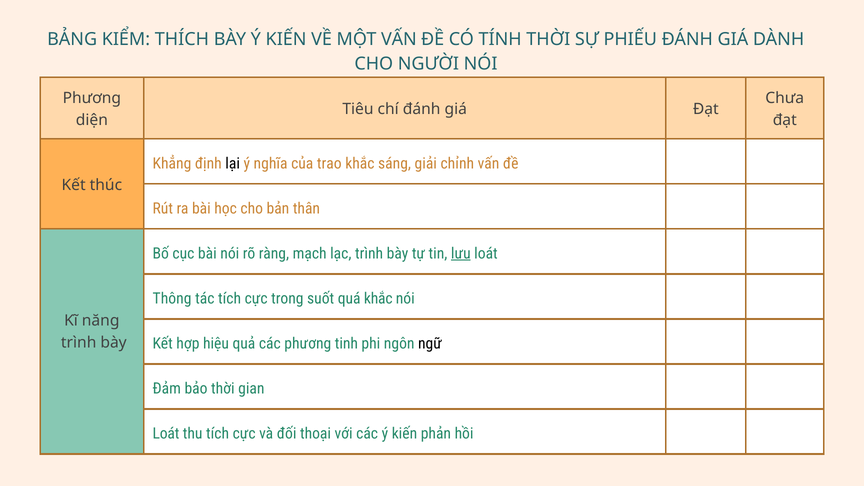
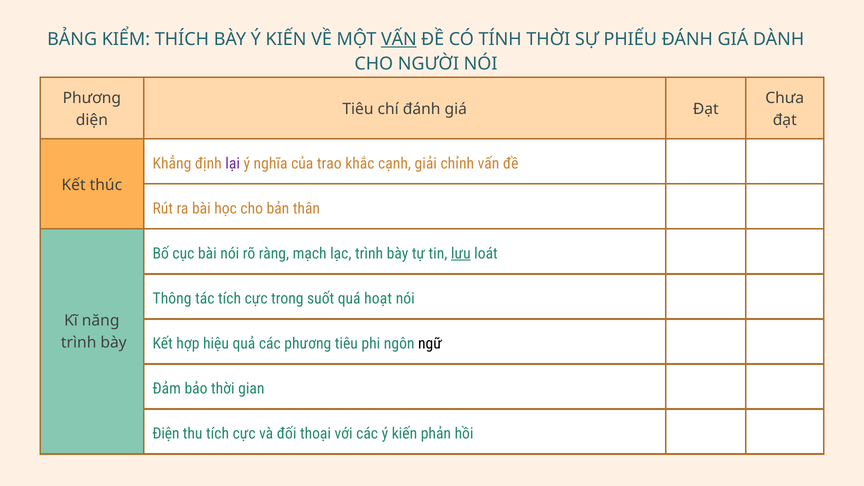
VẤN at (399, 39) underline: none -> present
lại colour: black -> purple
sáng: sáng -> cạnh
quá khắc: khắc -> hoạt
phương tinh: tinh -> tiêu
Loát at (166, 433): Loát -> Điện
